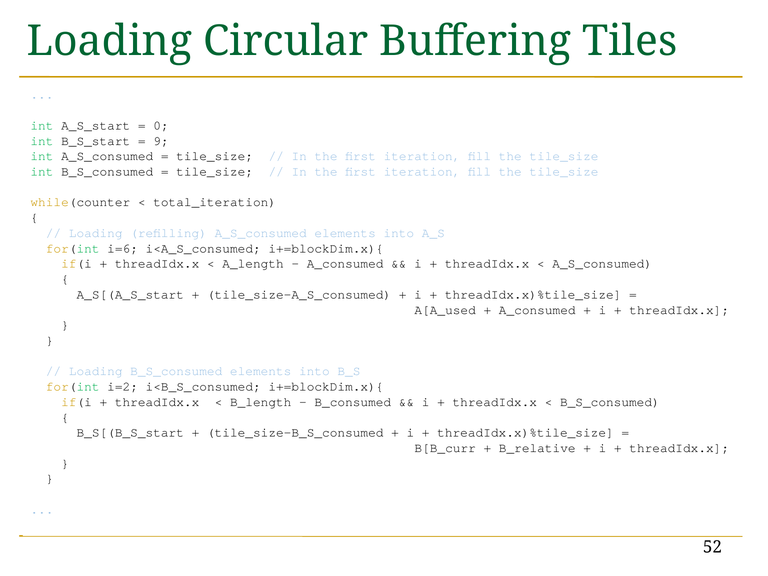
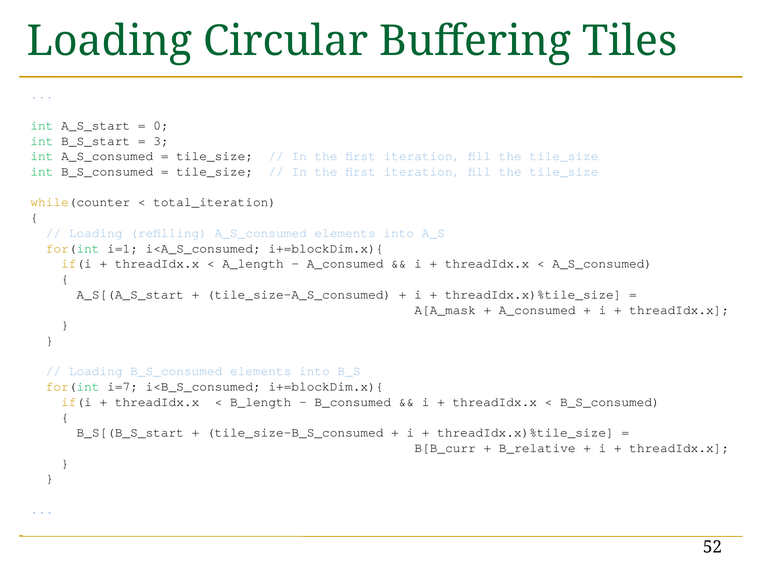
9: 9 -> 3
i=6: i=6 -> i=1
A[A_used: A[A_used -> A[A_mask
i=2: i=2 -> i=7
